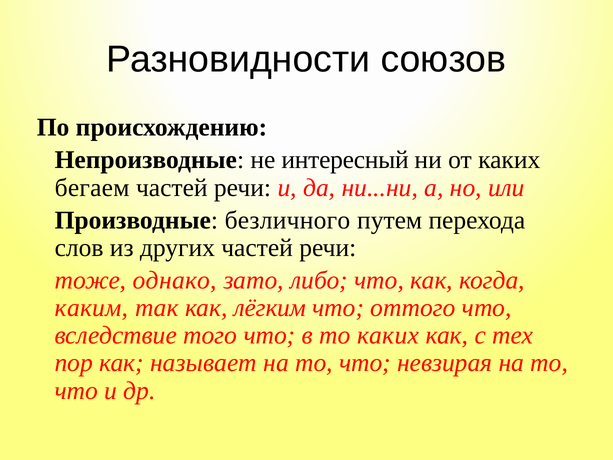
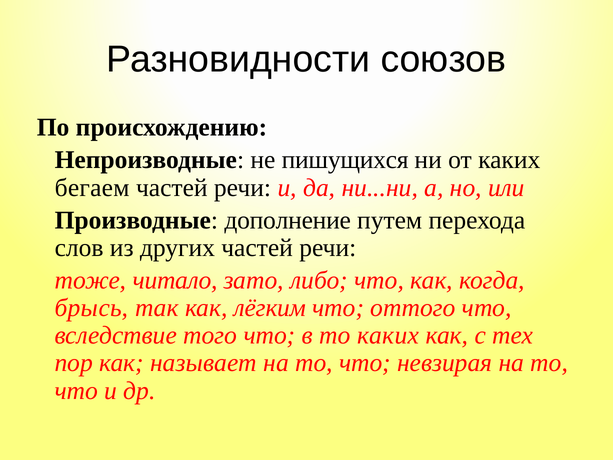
интересный: интересный -> пишущихся
безличного: безличного -> дополнение
однако: однако -> читало
каким: каким -> брысь
